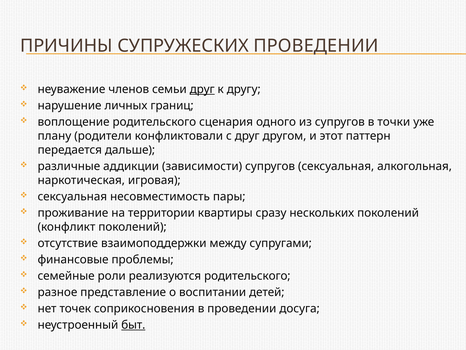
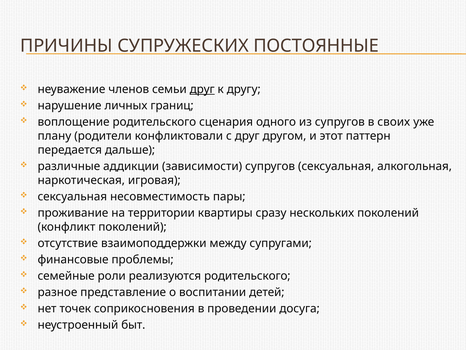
СУПРУЖЕСКИХ ПРОВЕДЕНИИ: ПРОВЕДЕНИИ -> ПОСТОЯННЫЕ
точки: точки -> своих
быт underline: present -> none
